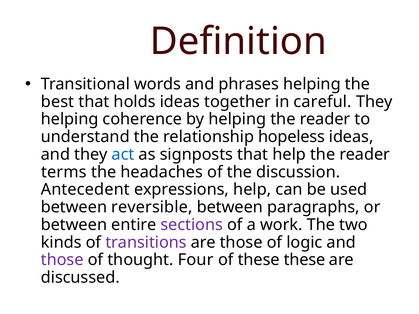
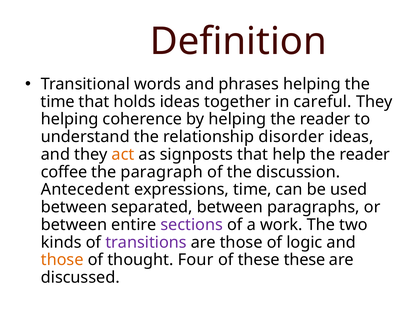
best at (58, 102): best -> time
hopeless: hopeless -> disorder
act colour: blue -> orange
terms: terms -> coffee
headaches: headaches -> paragraph
expressions help: help -> time
reversible: reversible -> separated
those at (62, 260) colour: purple -> orange
